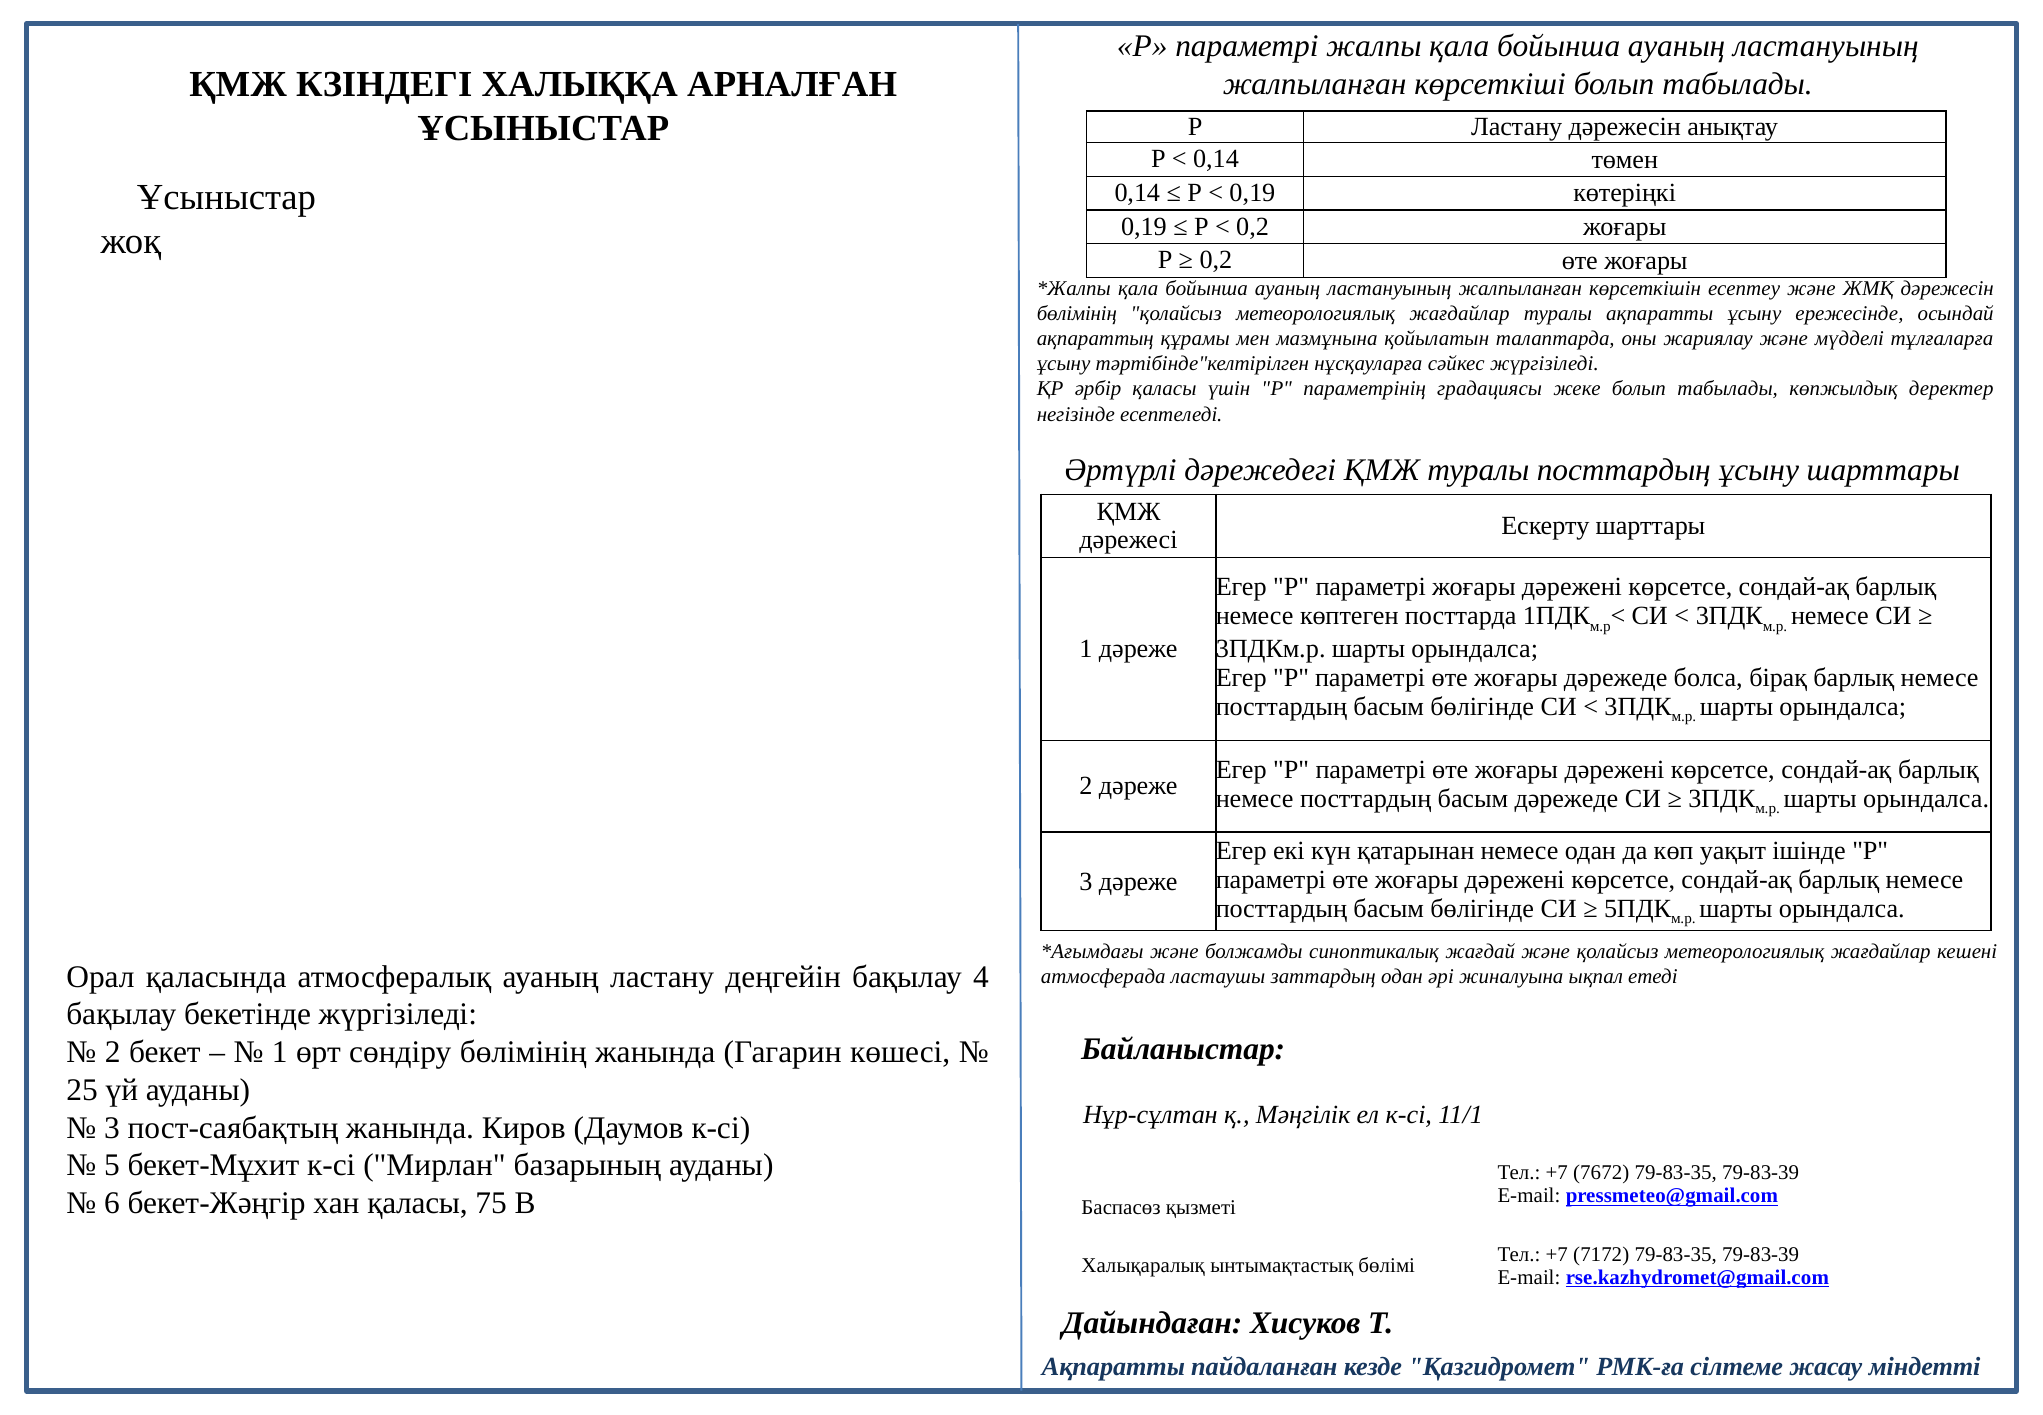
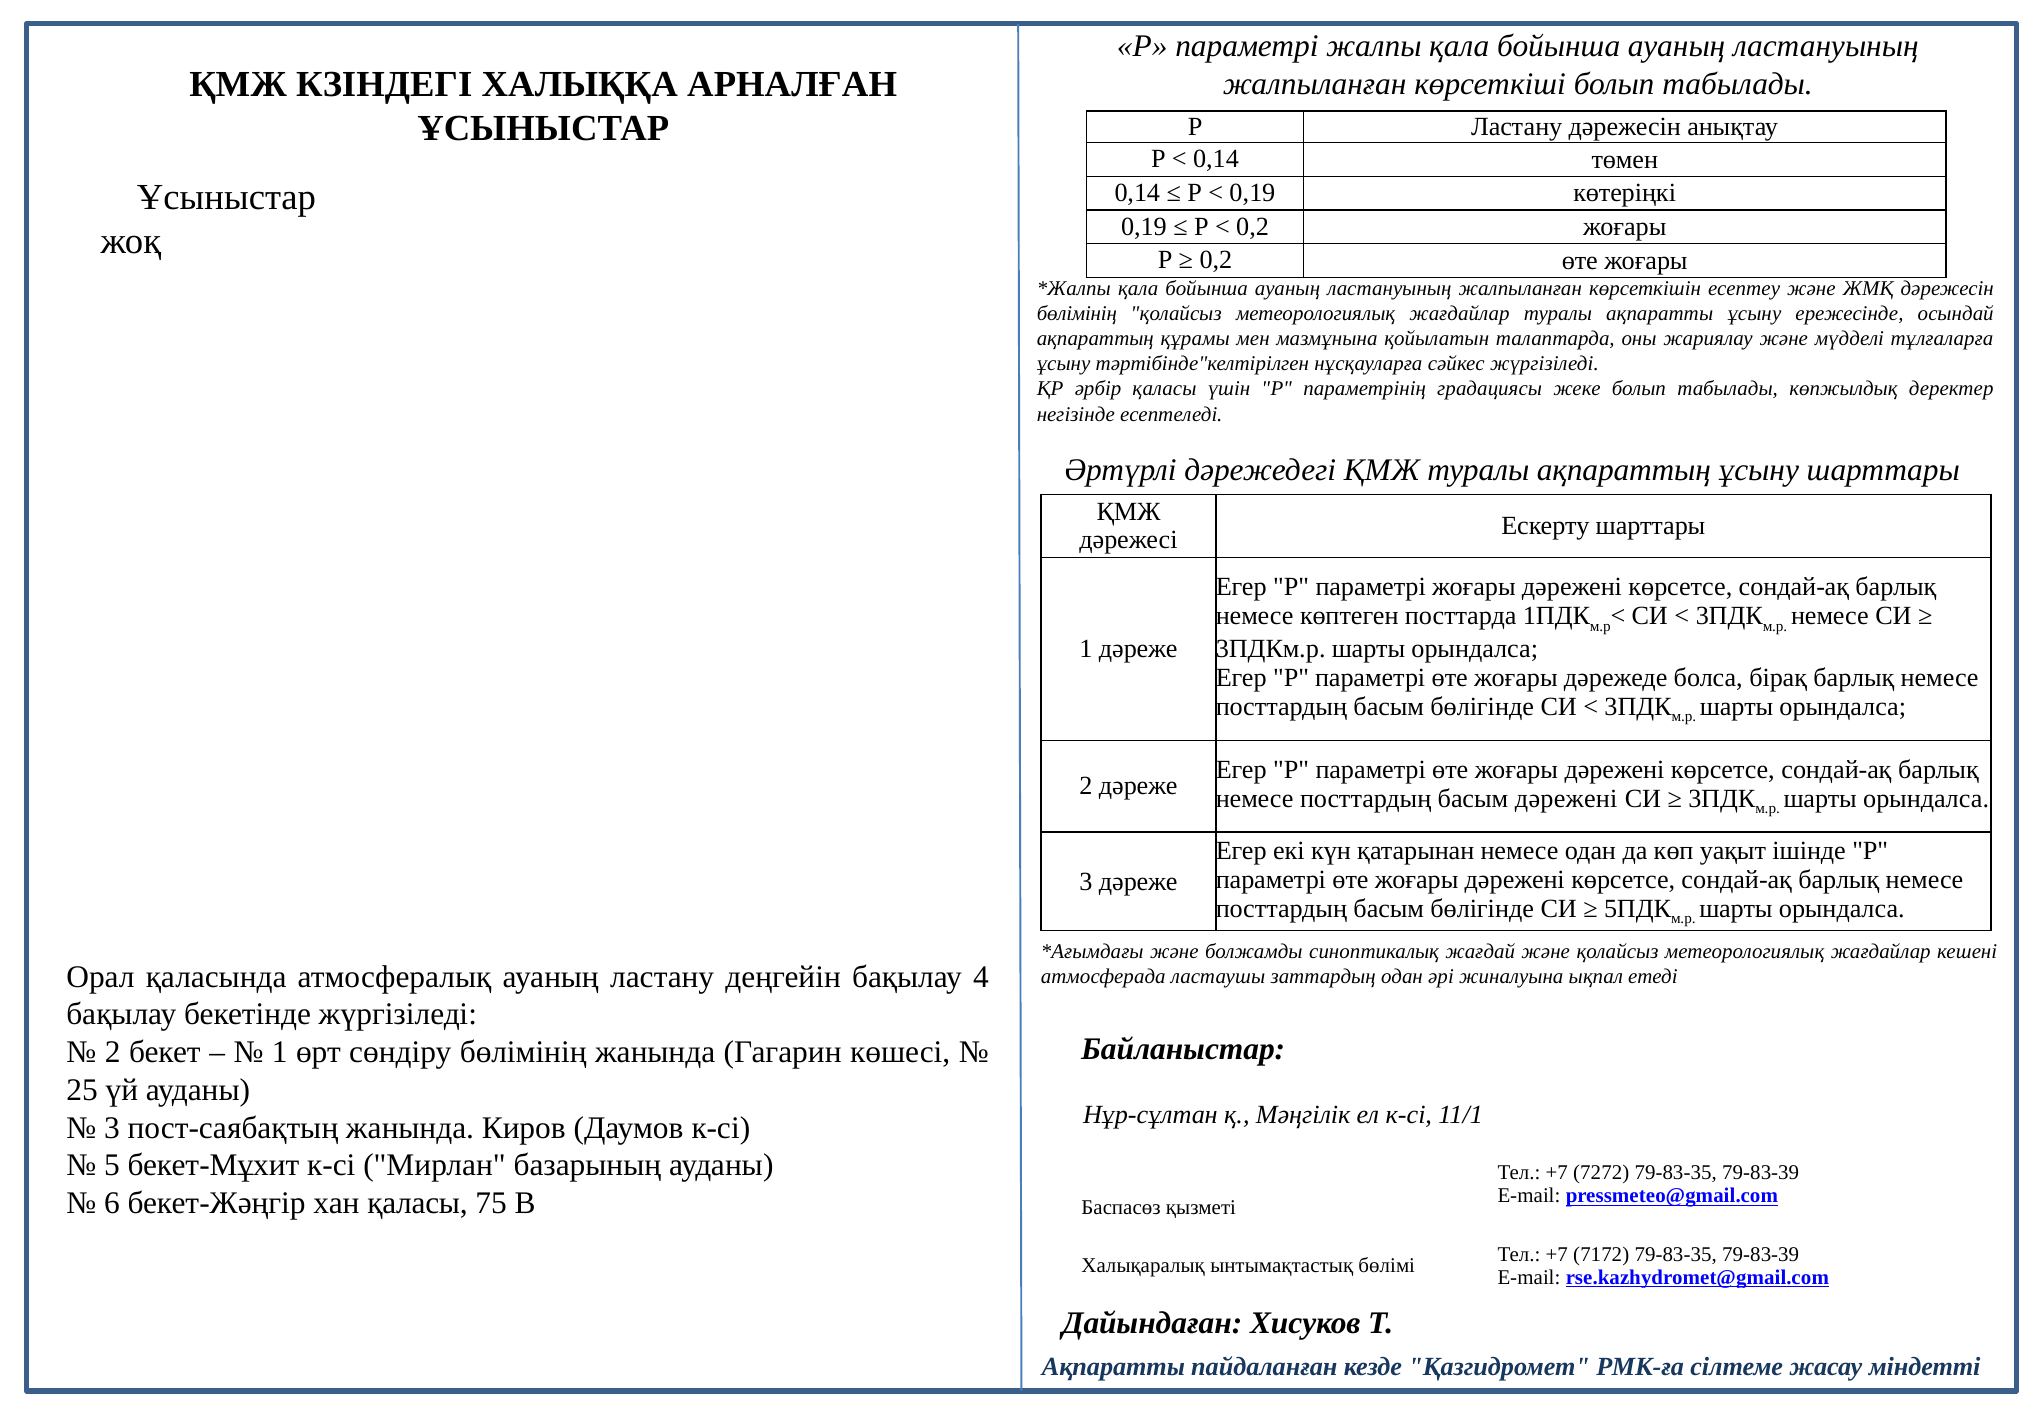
туралы посттардың: посттардың -> ақпараттың
басым дәрежеде: дәрежеде -> дәрежені
7672: 7672 -> 7272
